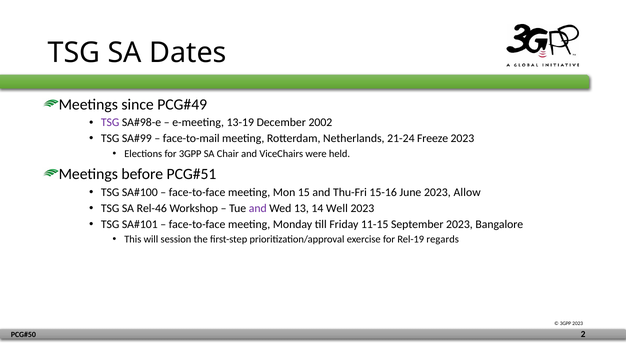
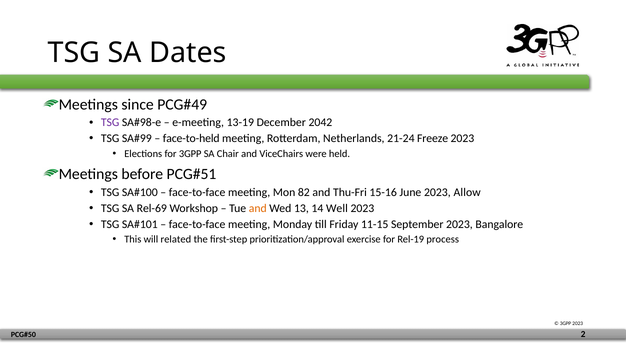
2002: 2002 -> 2042
face-to-mail: face-to-mail -> face-to-held
15: 15 -> 82
Rel-46: Rel-46 -> Rel-69
and at (258, 208) colour: purple -> orange
session: session -> related
regards: regards -> process
